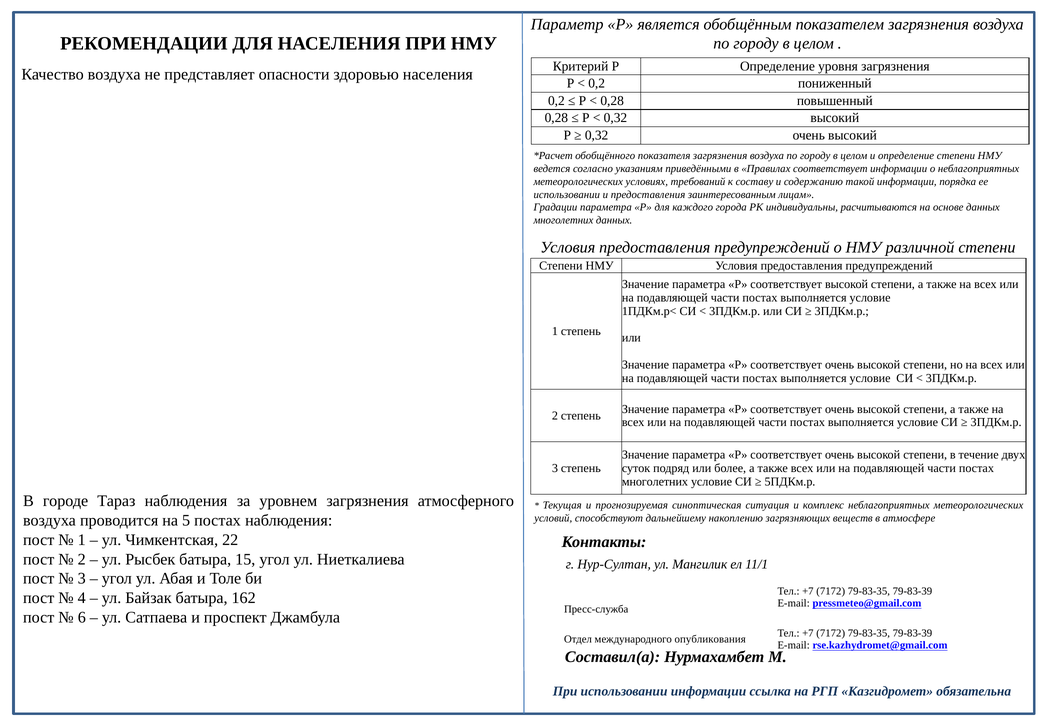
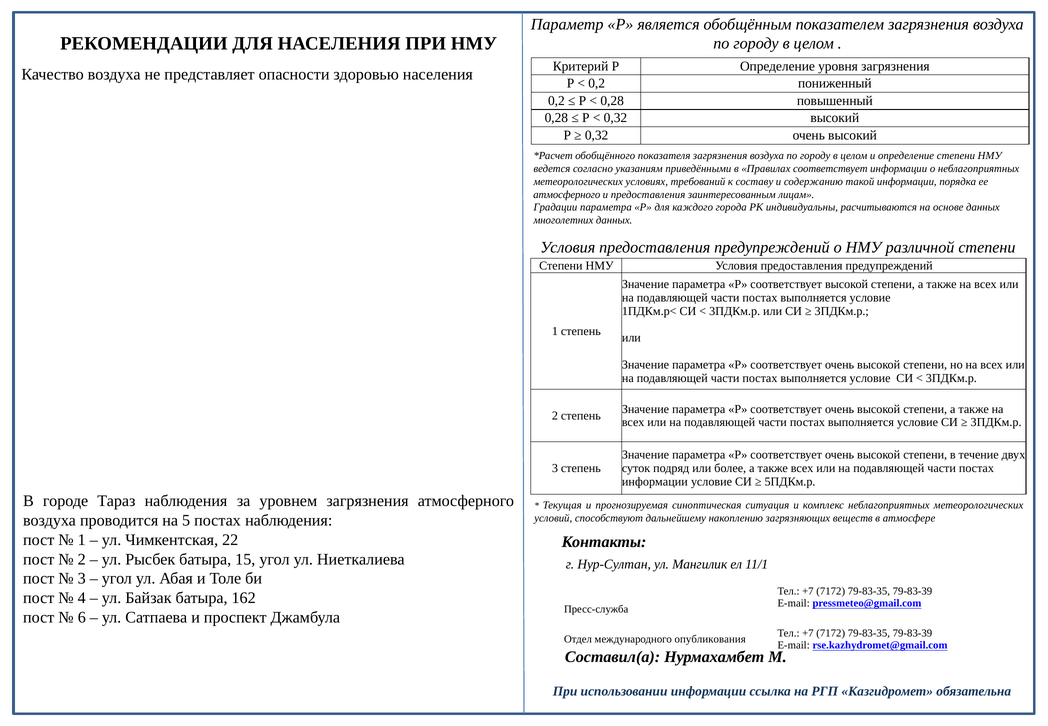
использовании at (567, 194): использовании -> атмосферного
многолетних at (655, 481): многолетних -> информации
